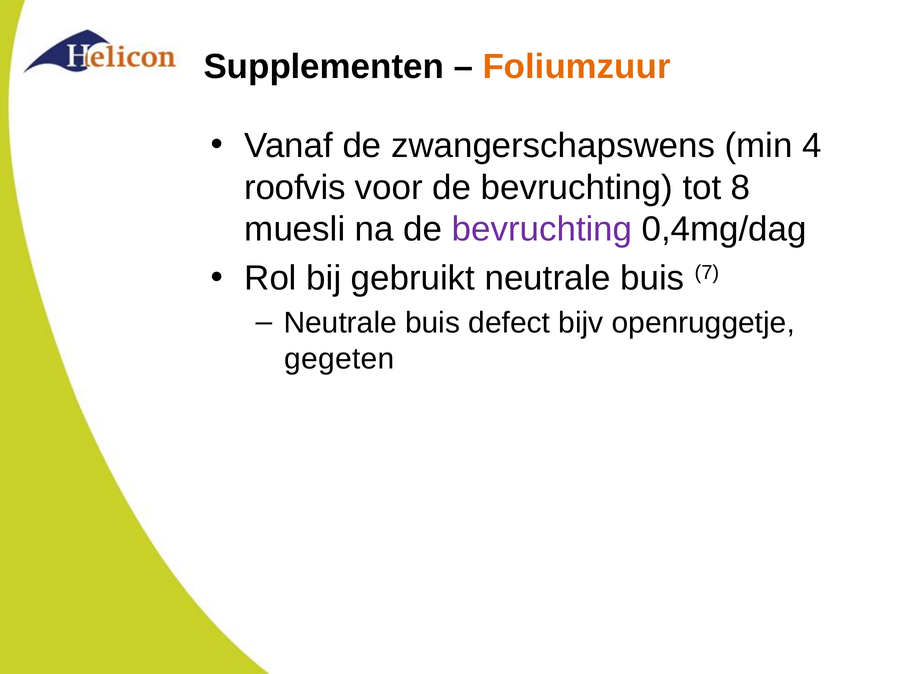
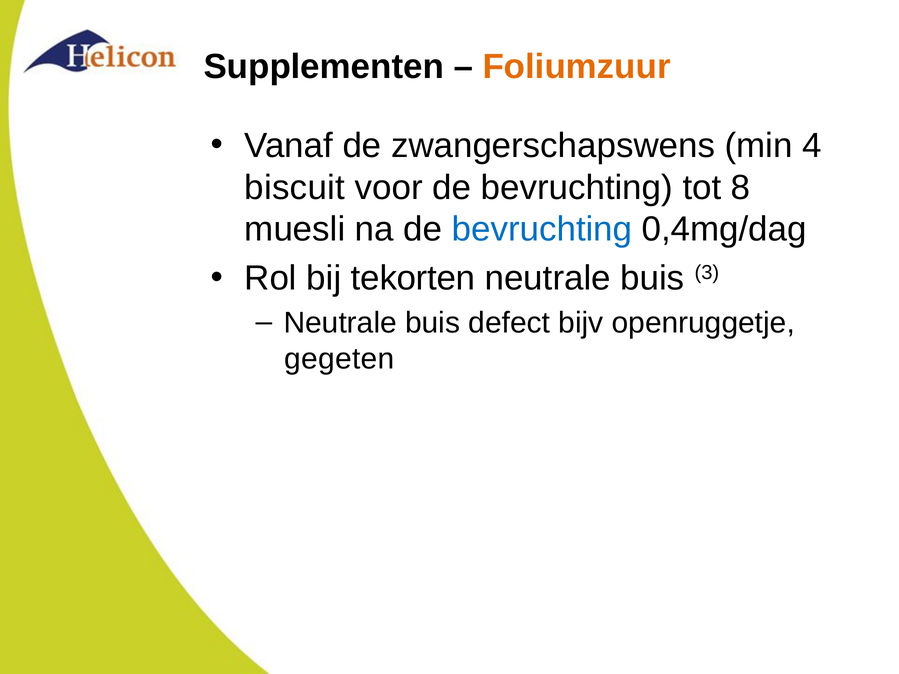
roofvis: roofvis -> biscuit
bevruchting at (542, 230) colour: purple -> blue
gebruikt: gebruikt -> tekorten
7: 7 -> 3
